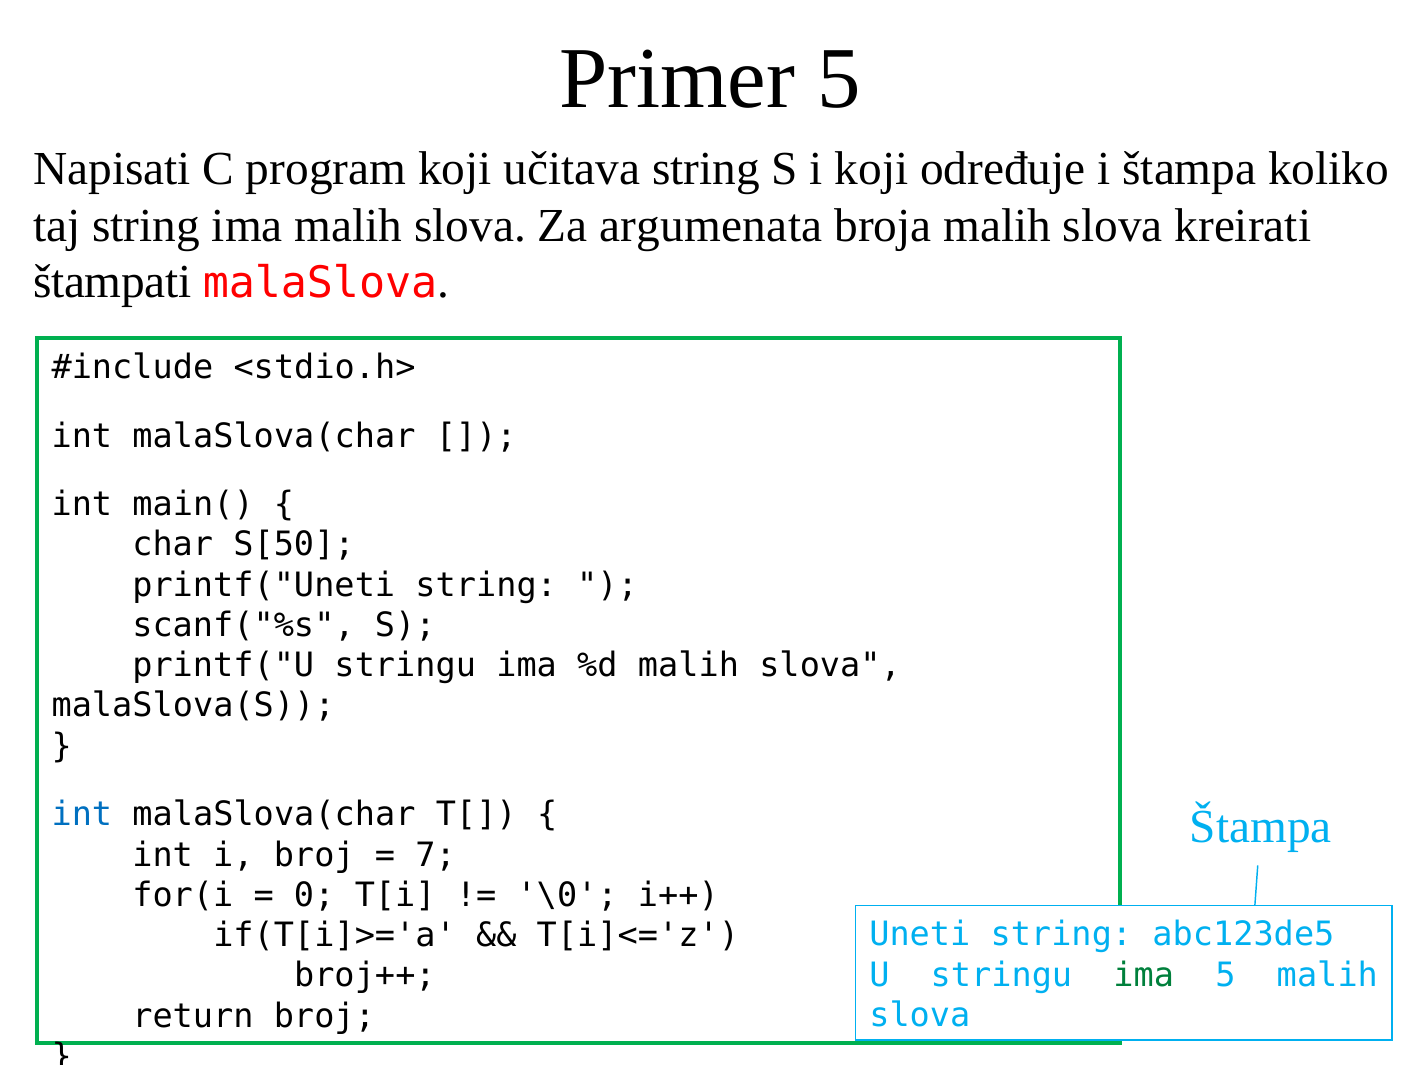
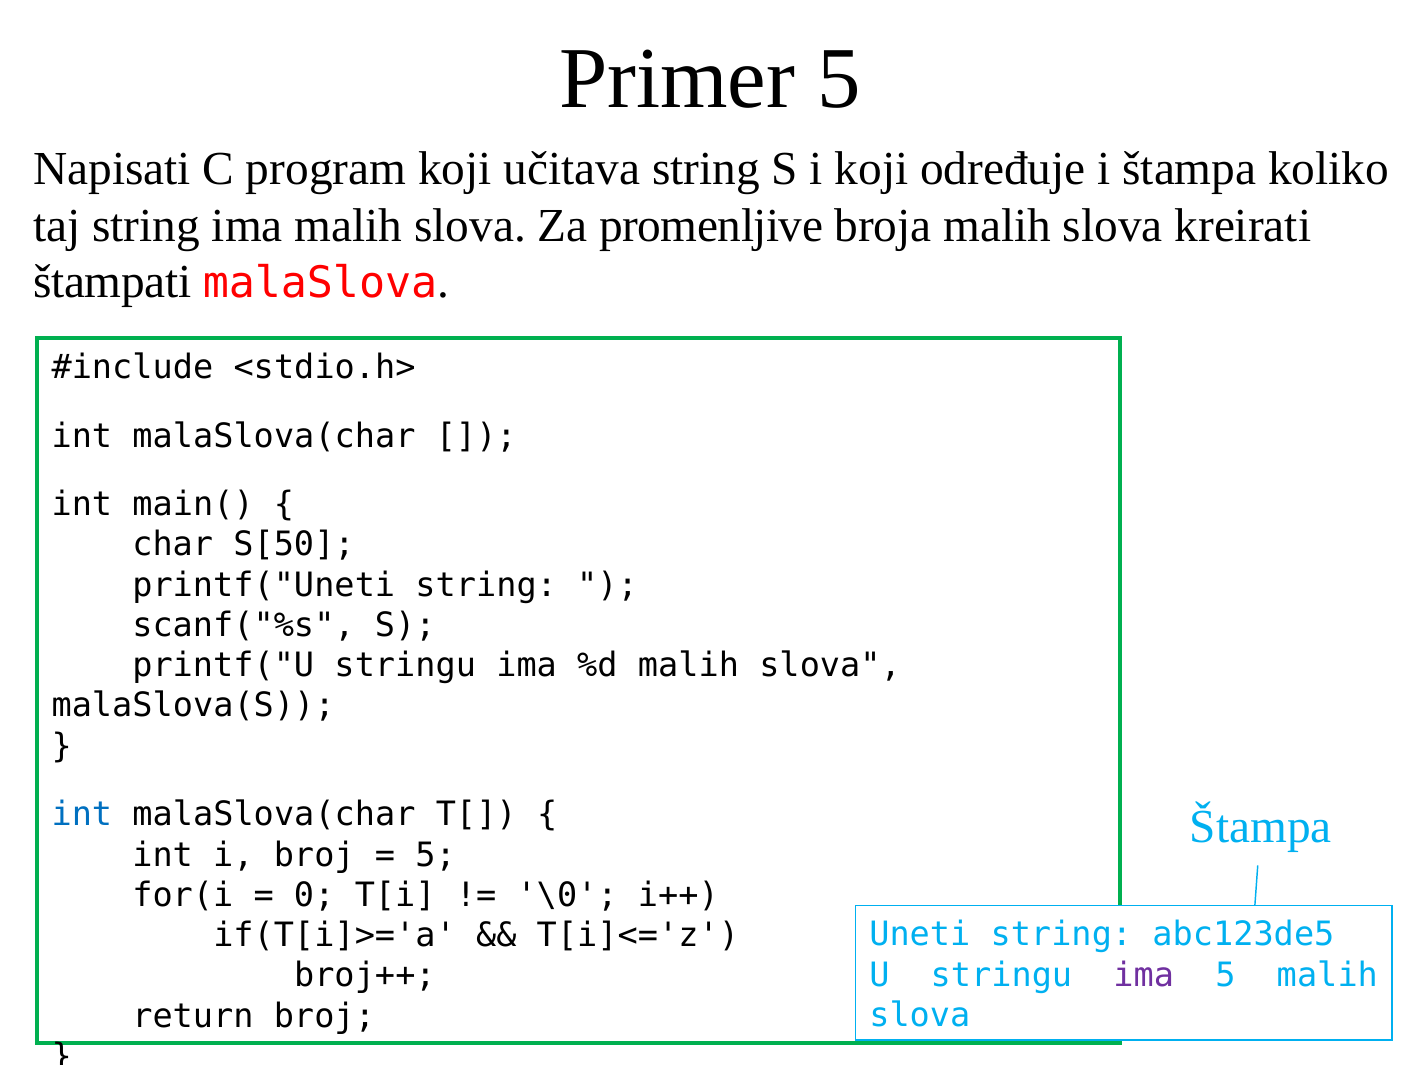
argumenata: argumenata -> promenljive
7 at (436, 855): 7 -> 5
ima at (1144, 975) colour: green -> purple
